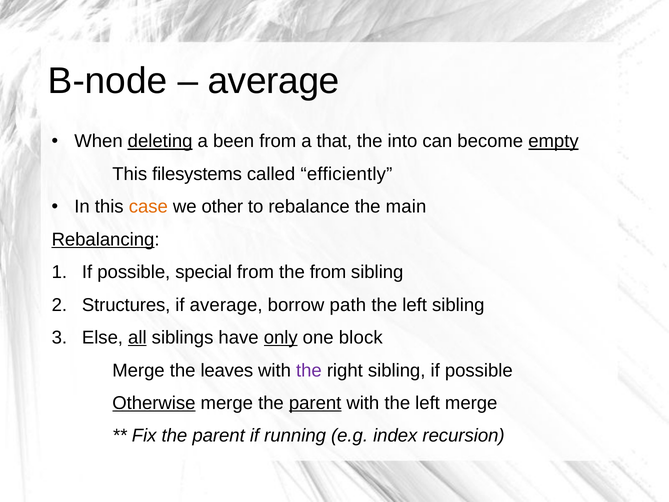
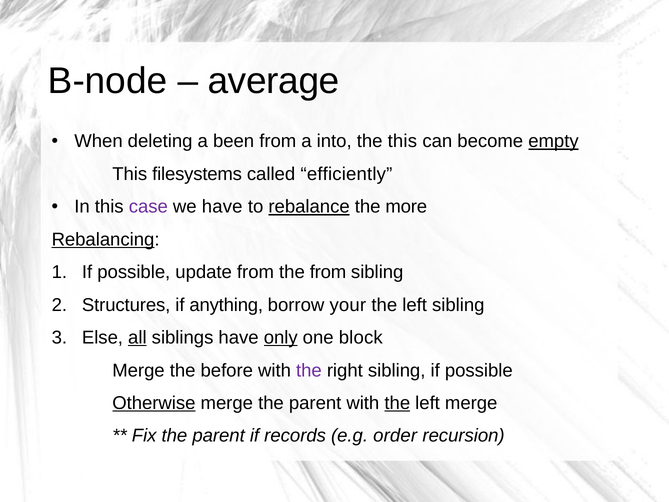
deleting underline: present -> none
that: that -> into
the into: into -> this
case colour: orange -> purple
we other: other -> have
rebalance underline: none -> present
main: main -> more
special: special -> update
if average: average -> anything
path: path -> your
leaves: leaves -> before
parent at (315, 403) underline: present -> none
the at (397, 403) underline: none -> present
running: running -> records
index: index -> order
